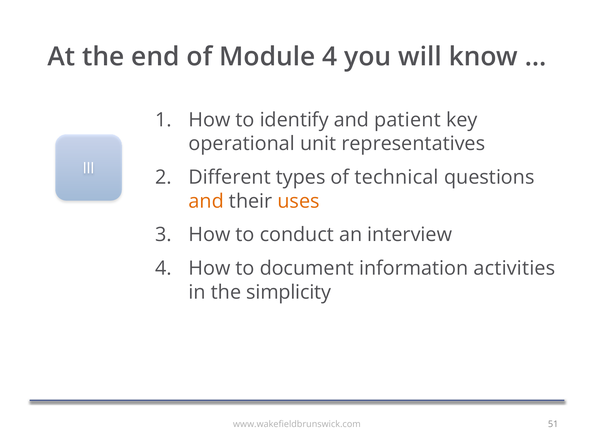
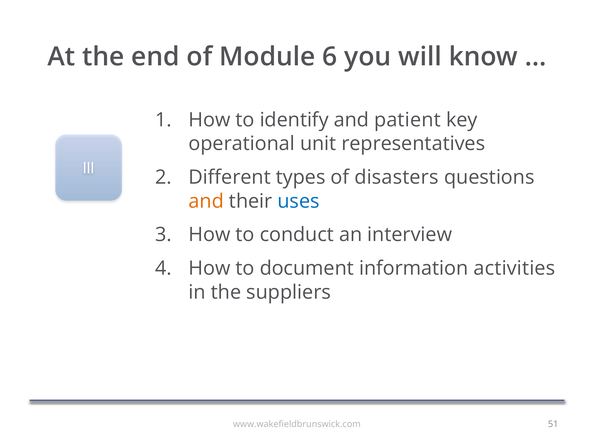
Module 4: 4 -> 6
technical: technical -> disasters
uses colour: orange -> blue
simplicity: simplicity -> suppliers
